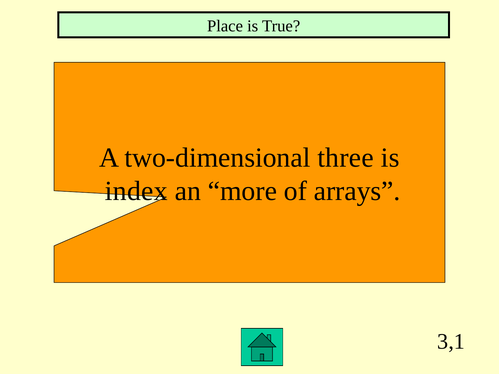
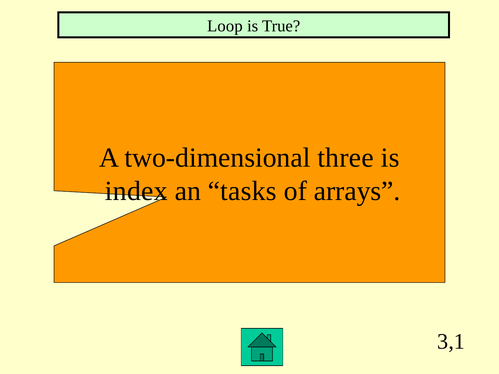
Place: Place -> Loop
more: more -> tasks
